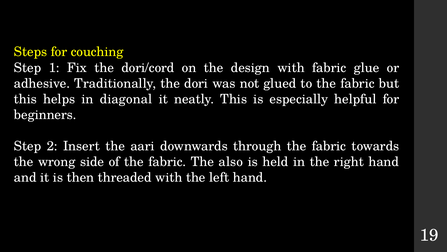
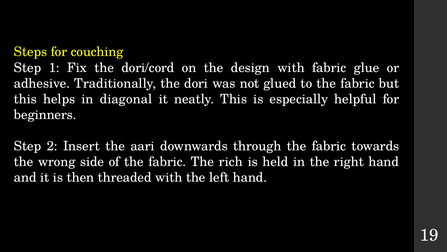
also: also -> rich
